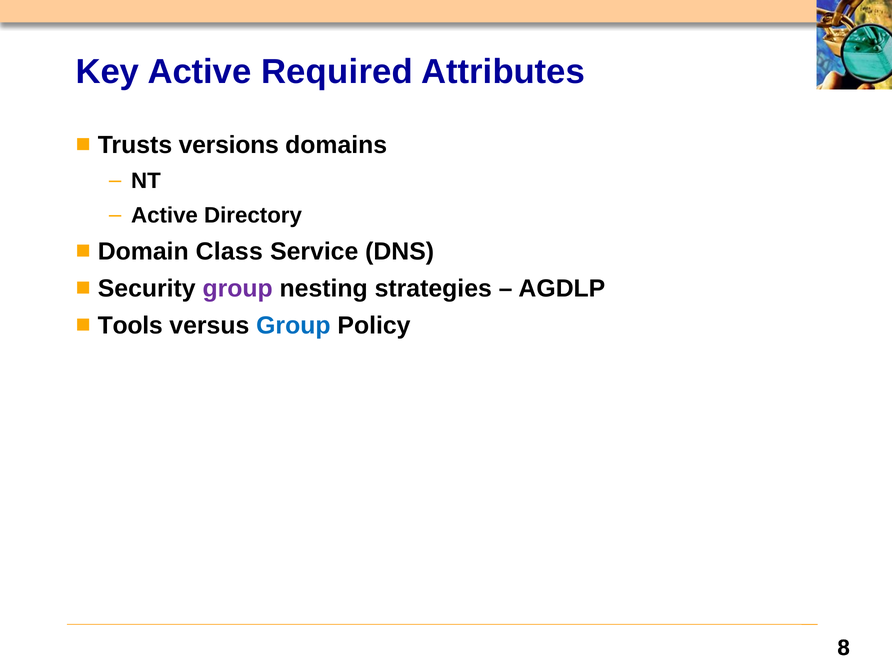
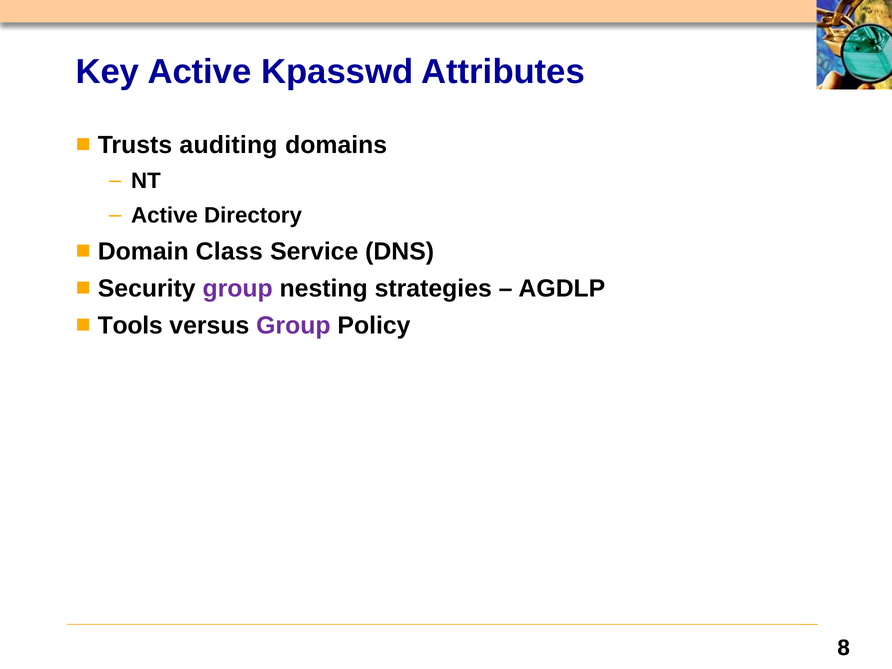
Required: Required -> Kpasswd
versions: versions -> auditing
Group at (293, 326) colour: blue -> purple
